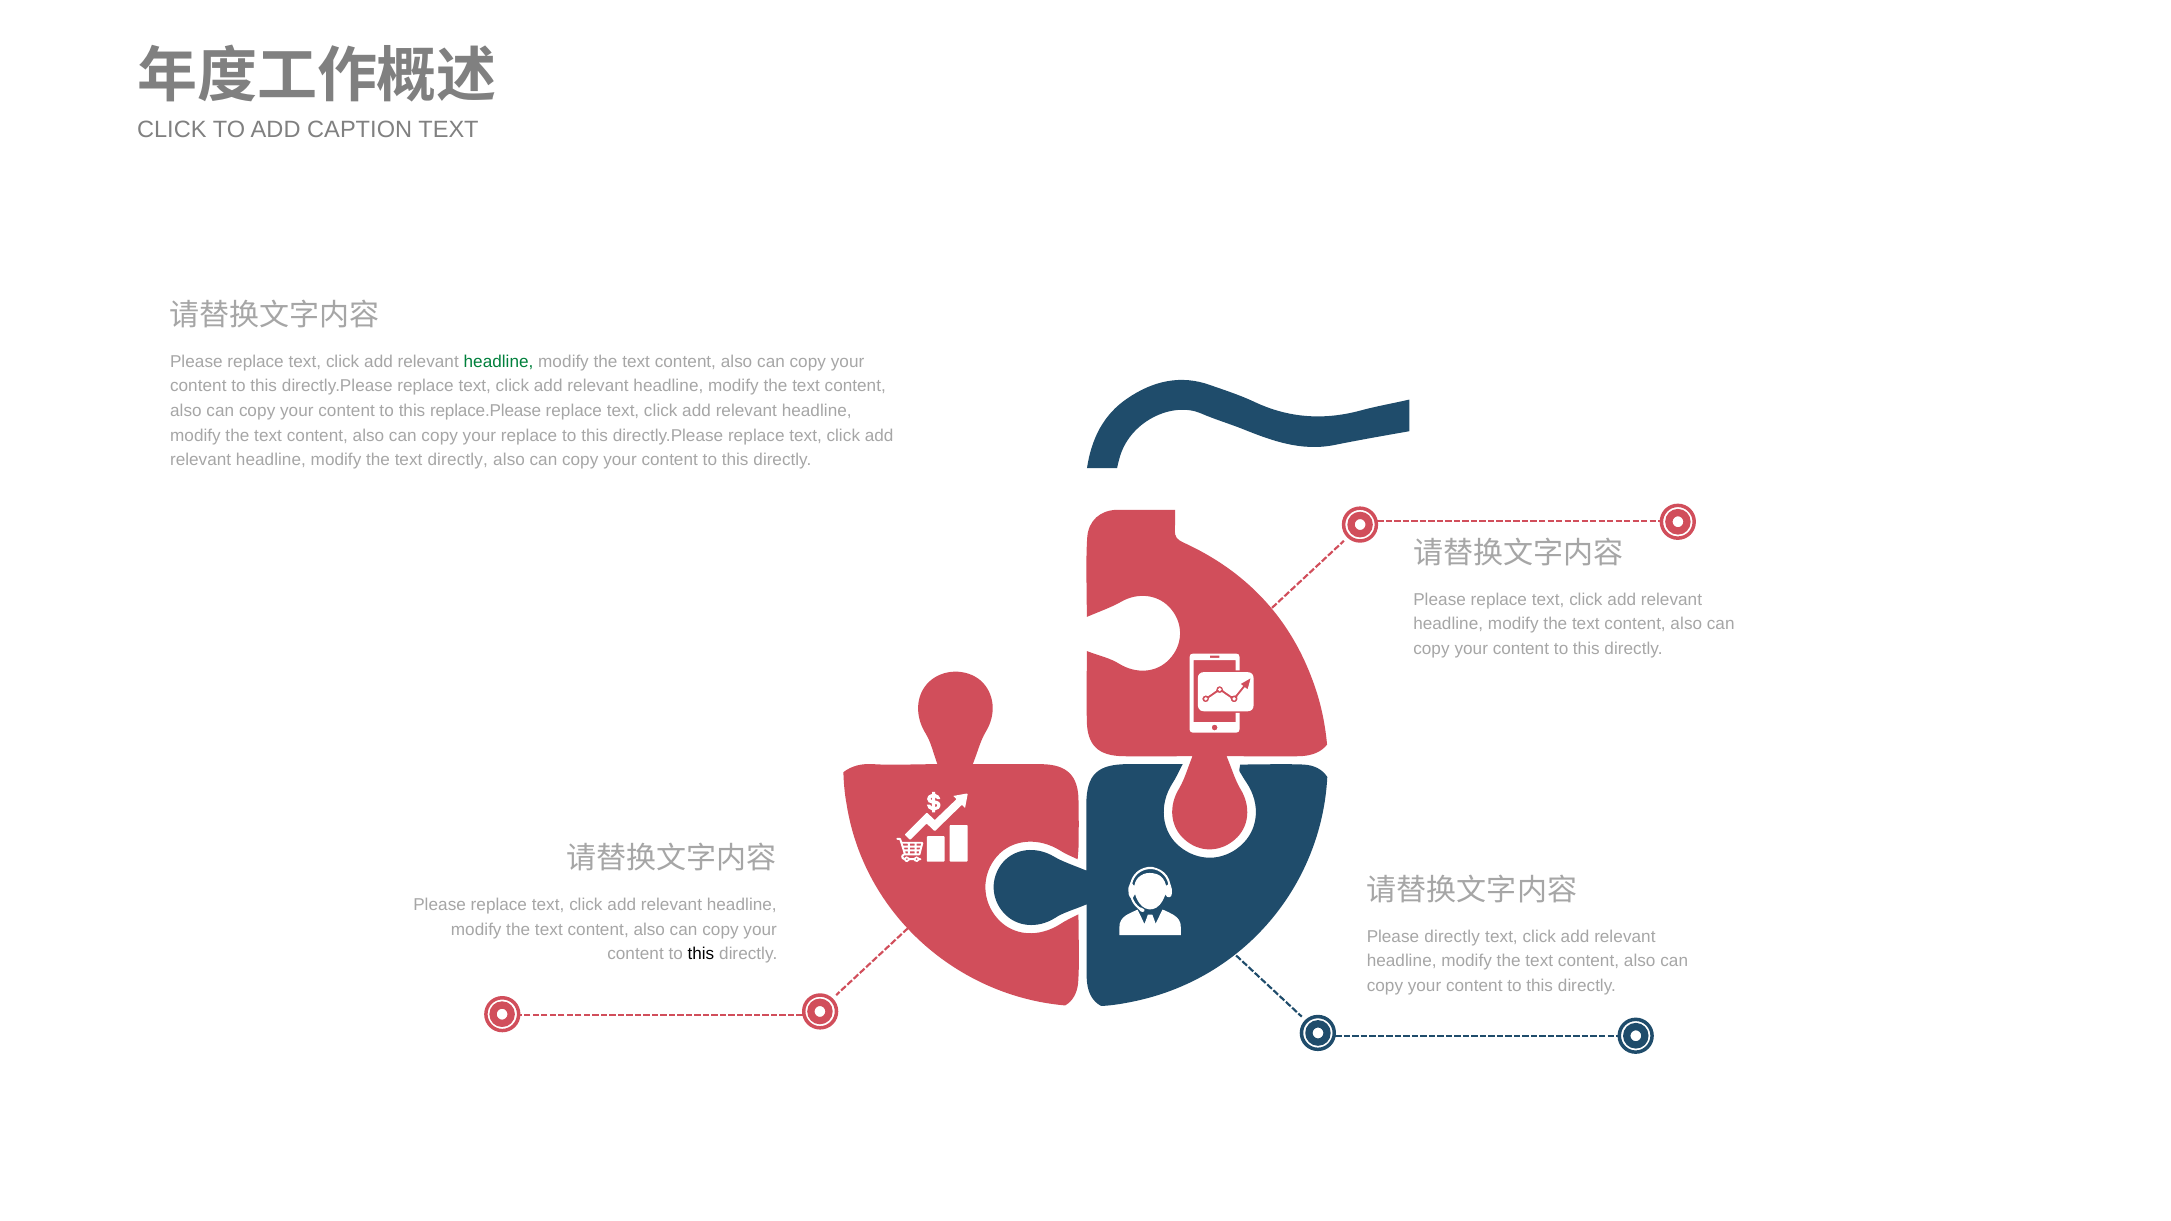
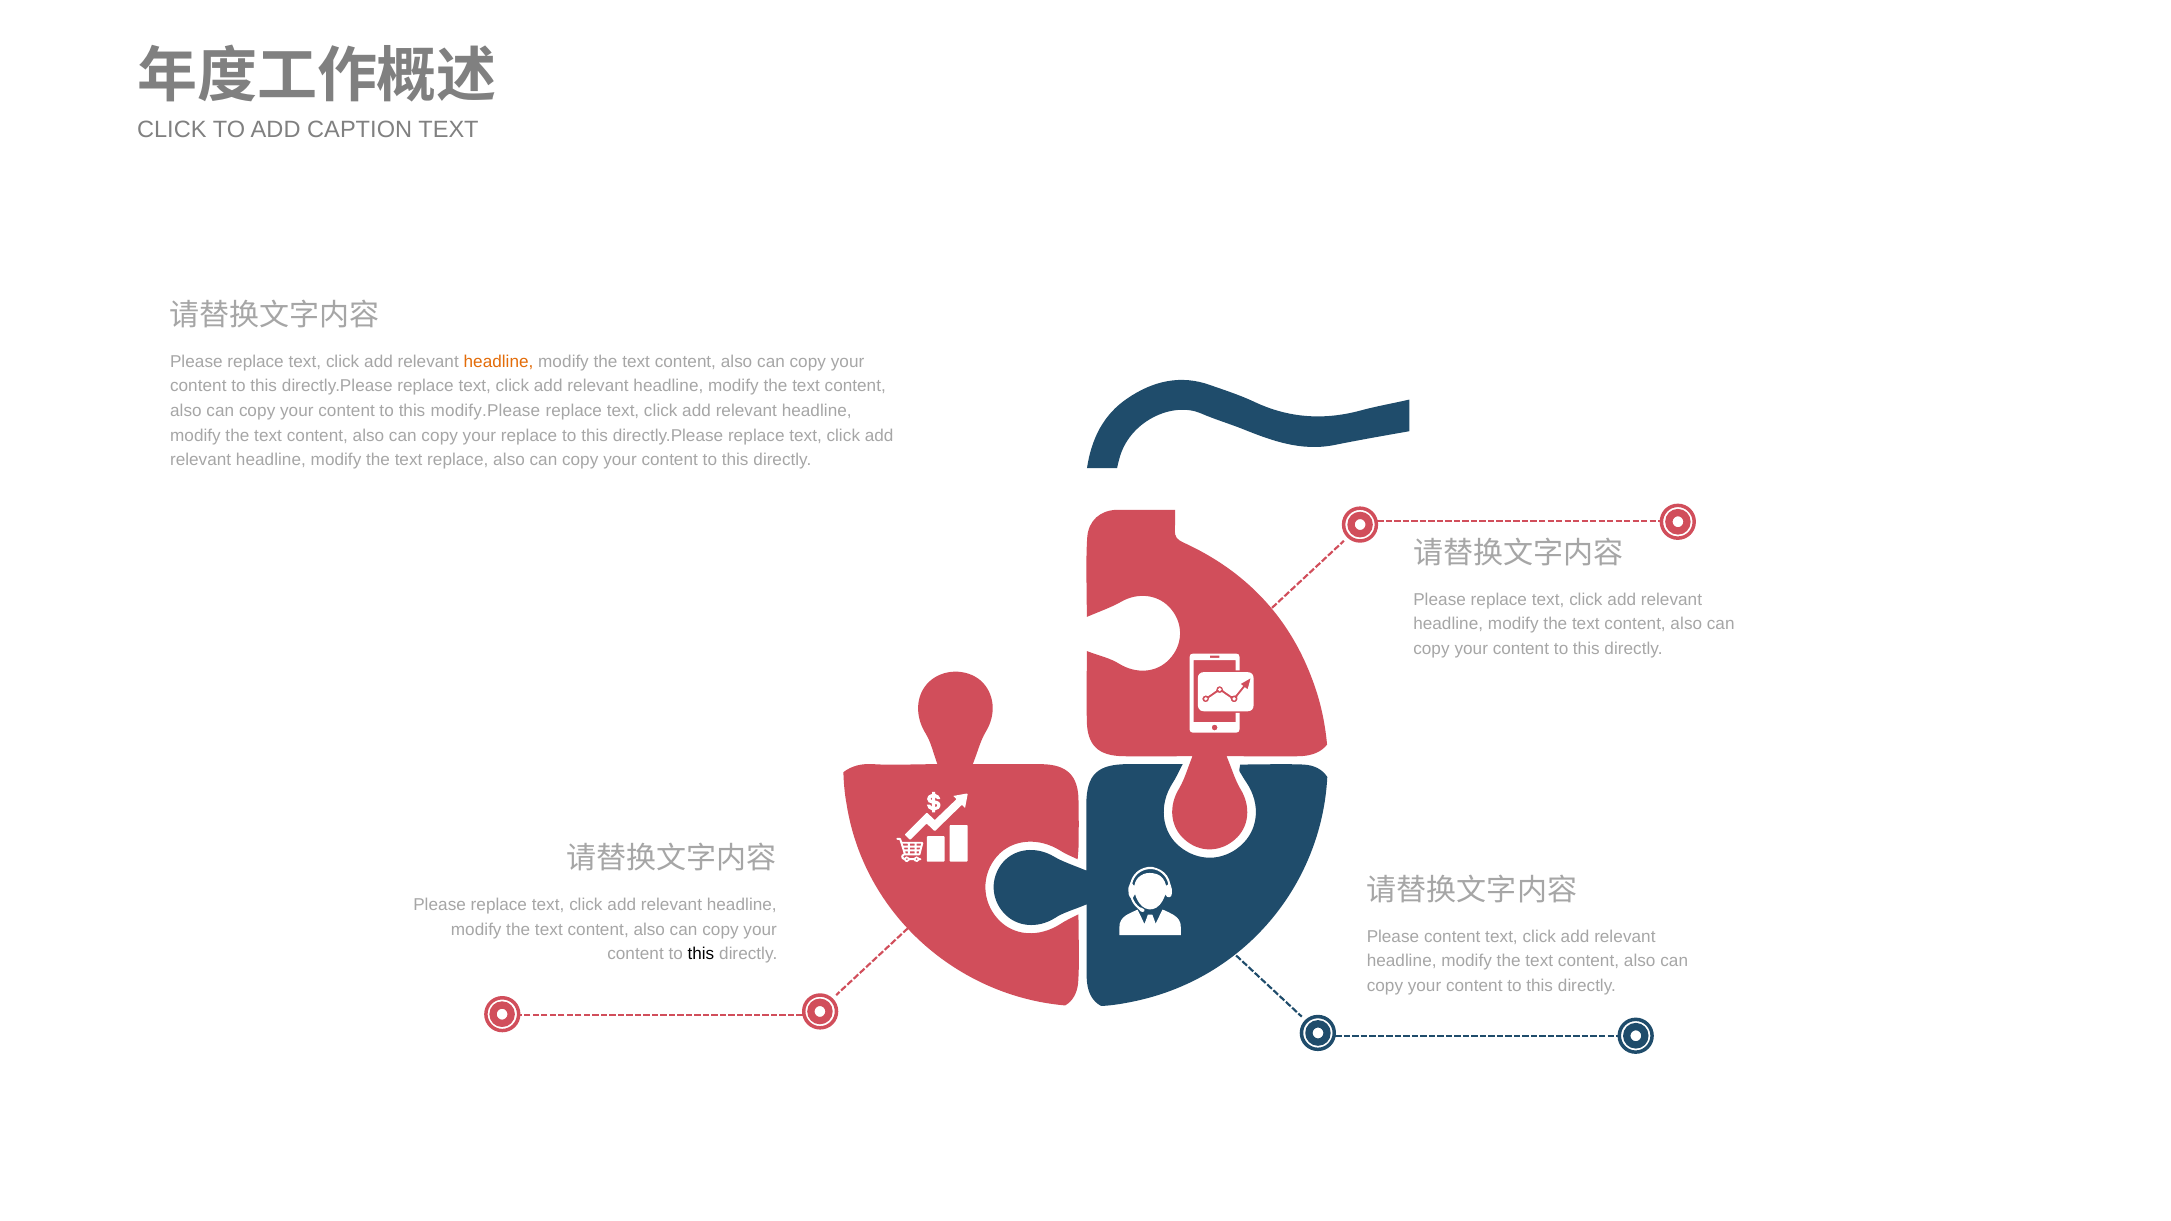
headline at (499, 362) colour: green -> orange
replace.Please: replace.Please -> modify.Please
text directly: directly -> replace
Please directly: directly -> content
